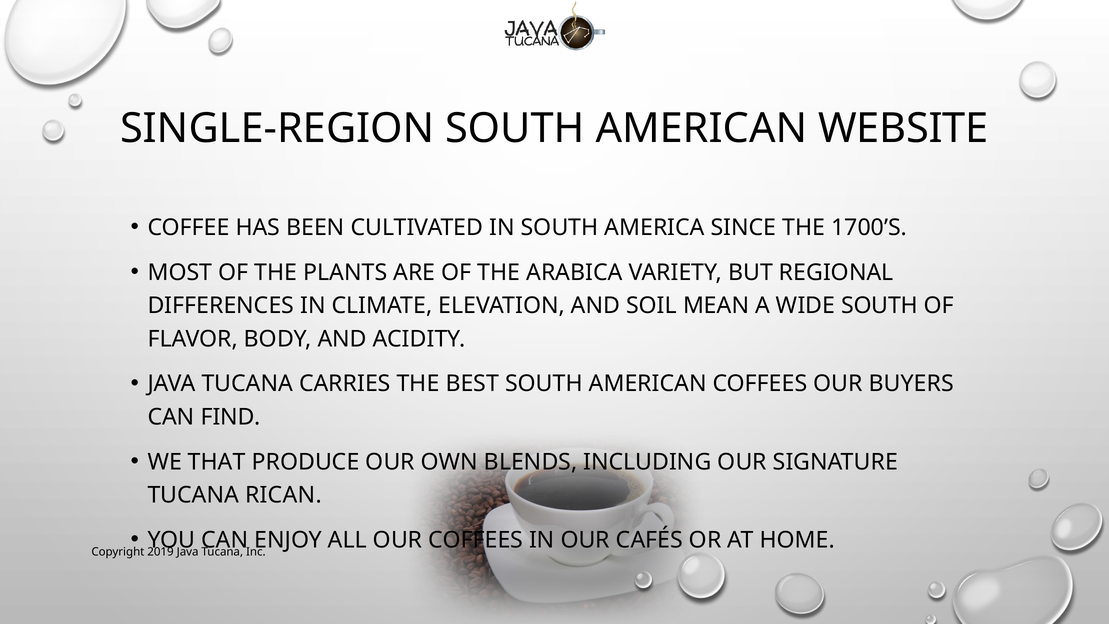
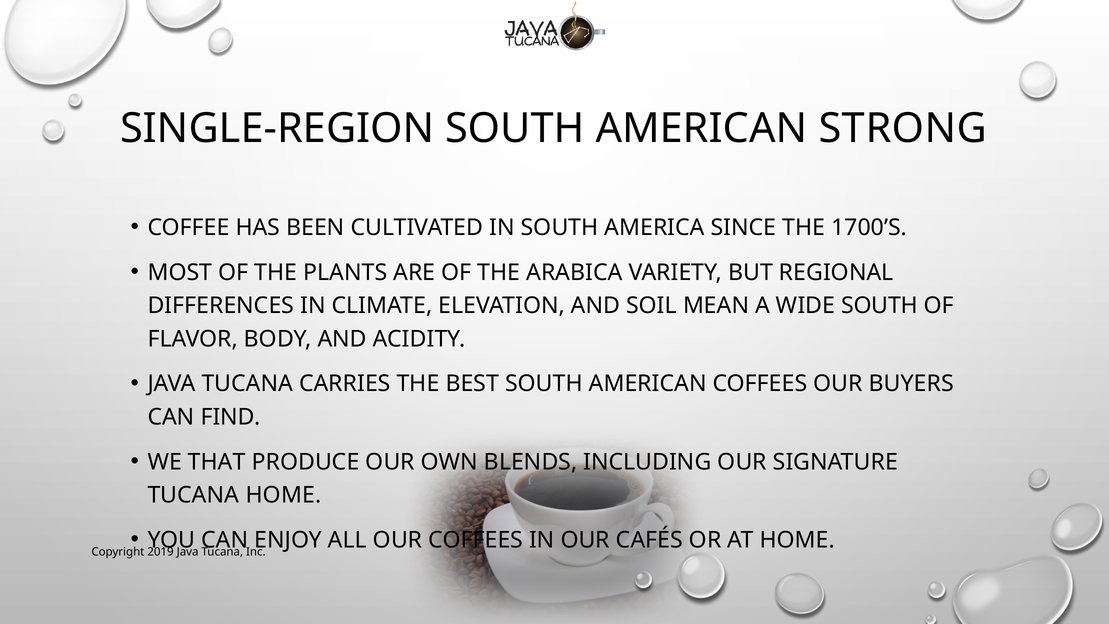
WEBSITE: WEBSITE -> STRONG
TUCANA RICAN: RICAN -> HOME
